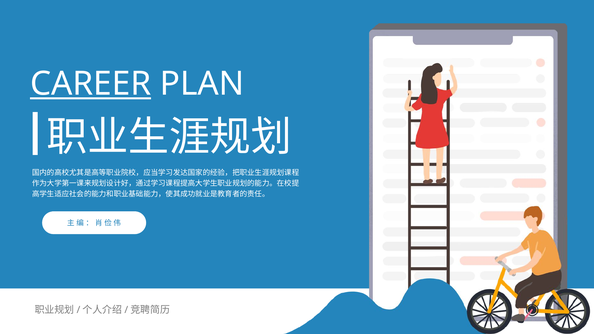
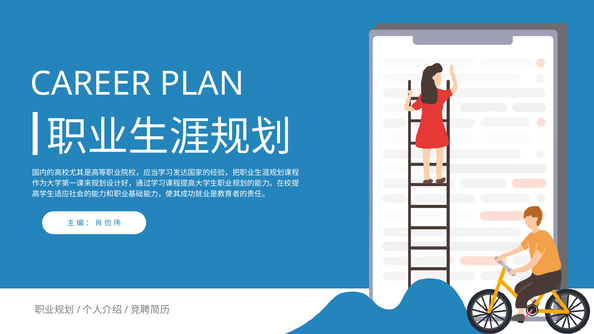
CAREER underline: present -> none
